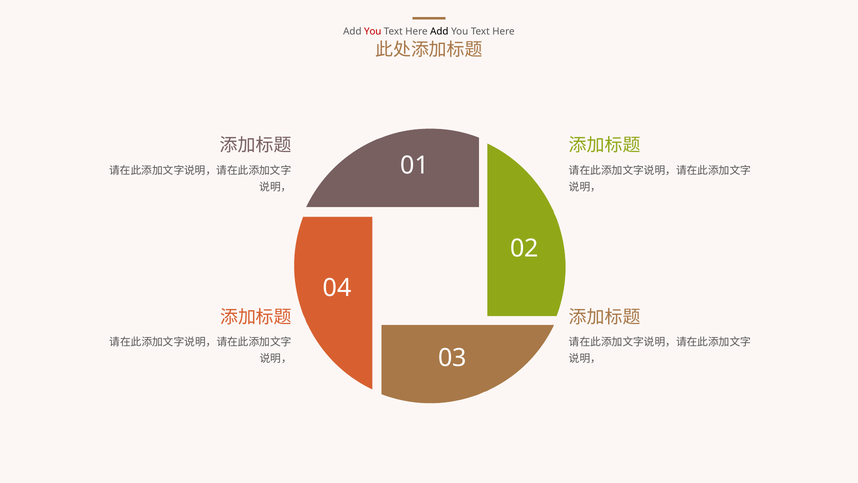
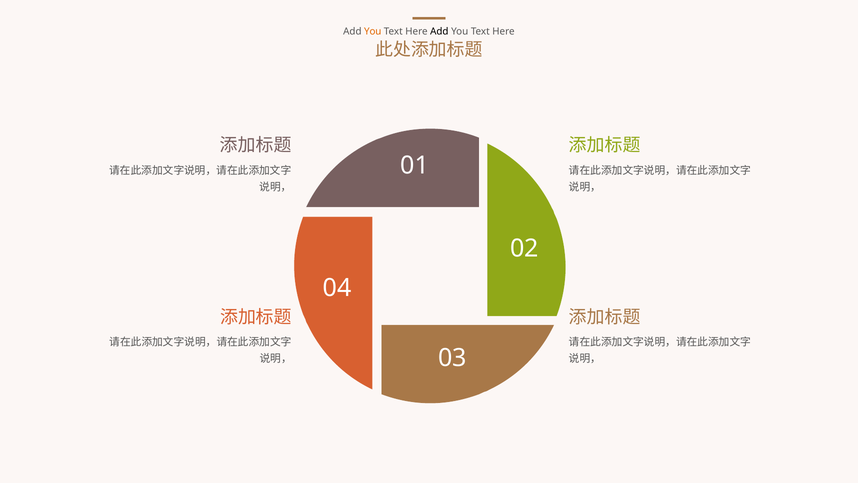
You at (373, 32) colour: red -> orange
